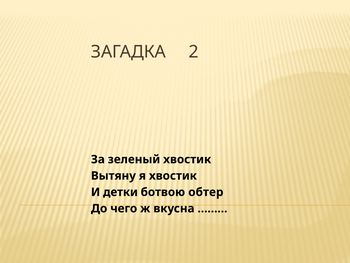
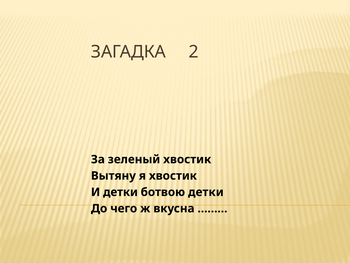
ботвою обтер: обтер -> детки
